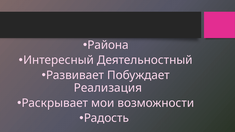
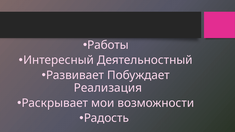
Района: Района -> Работы
